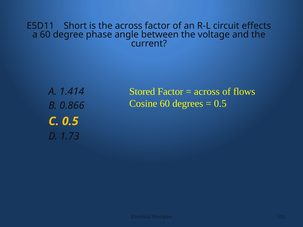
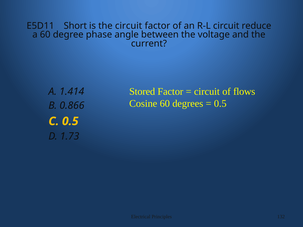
the across: across -> circuit
effects: effects -> reduce
across at (207, 92): across -> circuit
